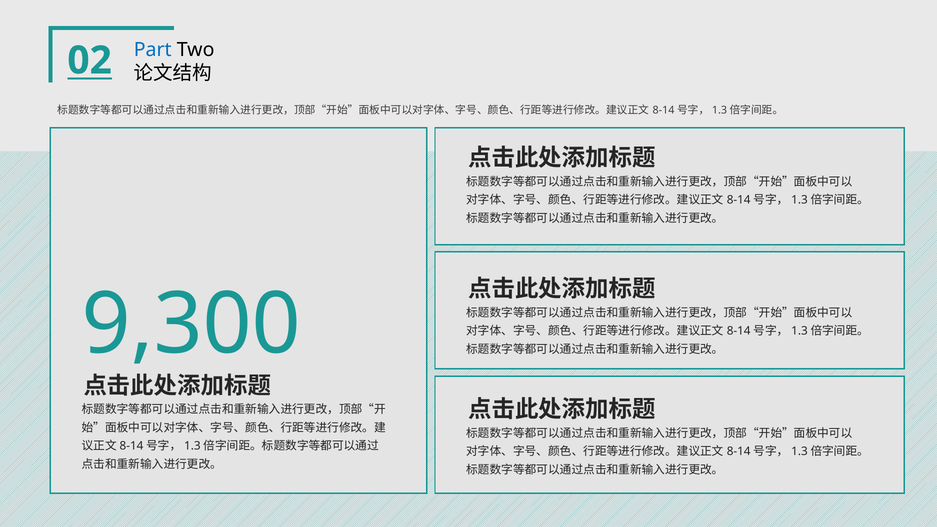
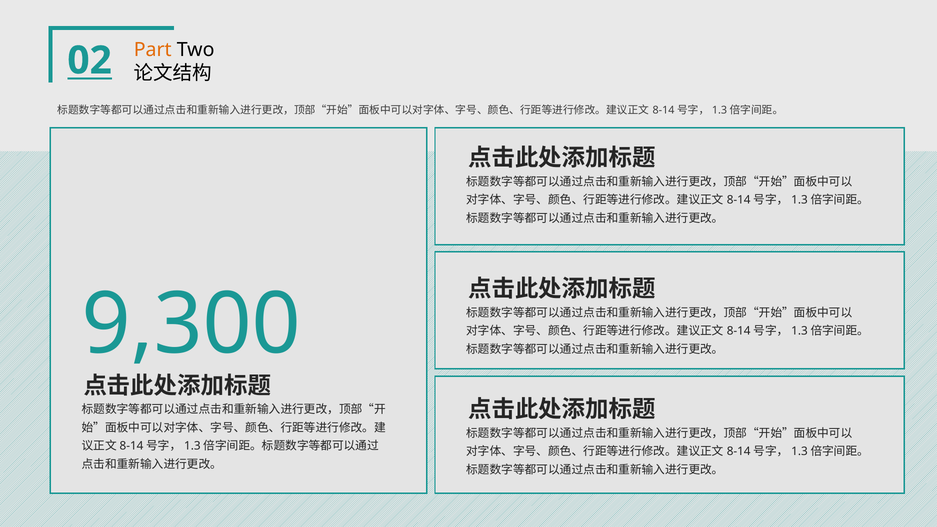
Part colour: blue -> orange
